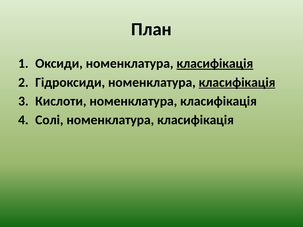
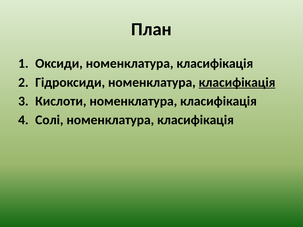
класифікація at (215, 64) underline: present -> none
